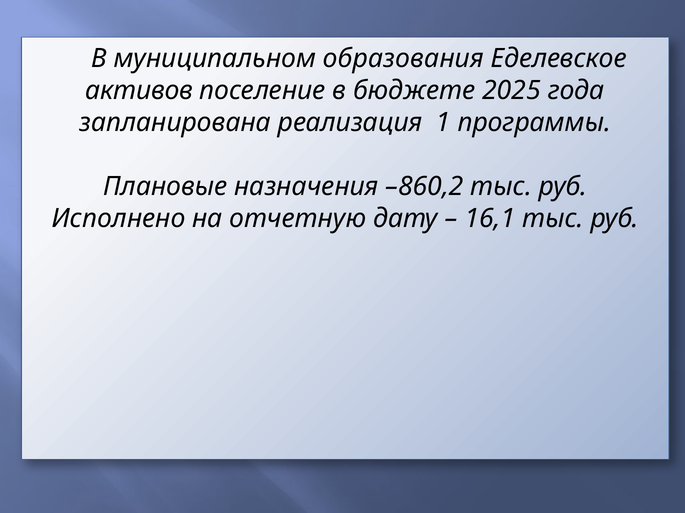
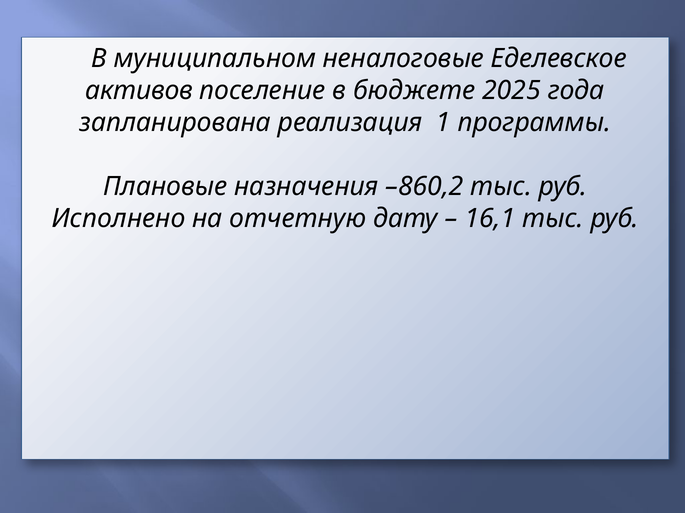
образования: образования -> неналоговые
